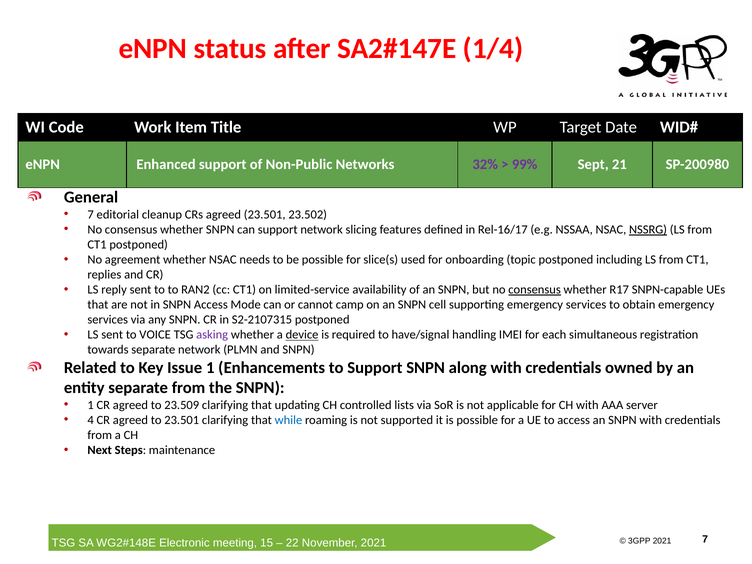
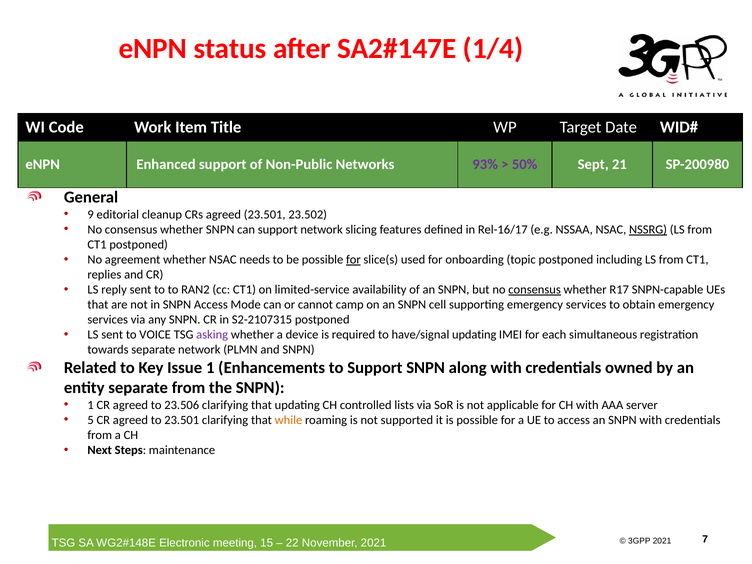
32%: 32% -> 93%
99%: 99% -> 50%
7 at (91, 214): 7 -> 9
for at (353, 260) underline: none -> present
device underline: present -> none
have/signal handling: handling -> updating
23.509: 23.509 -> 23.506
4: 4 -> 5
while colour: blue -> orange
